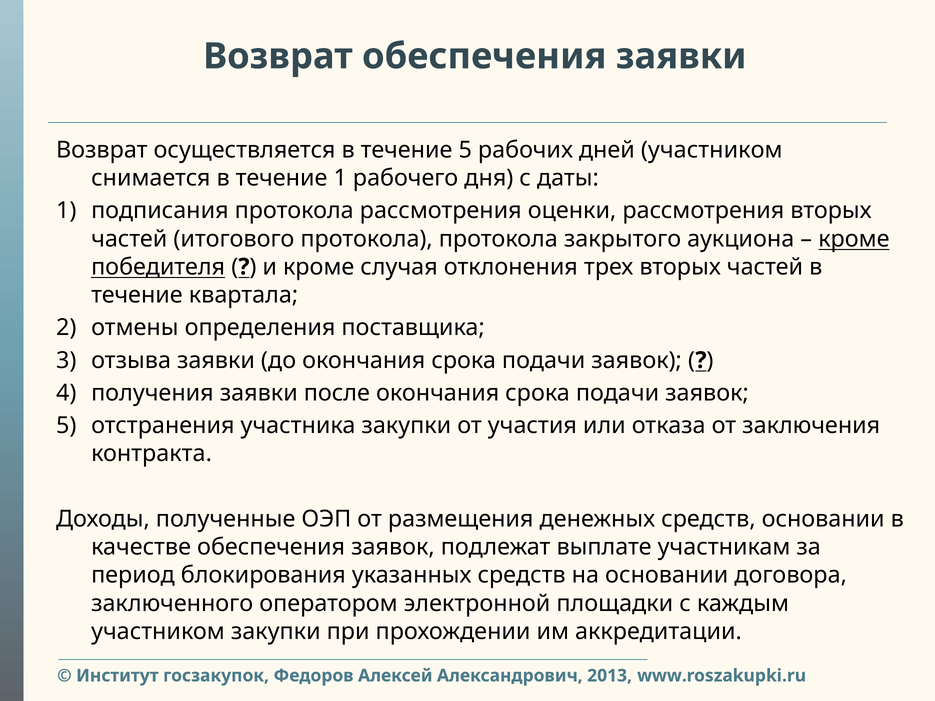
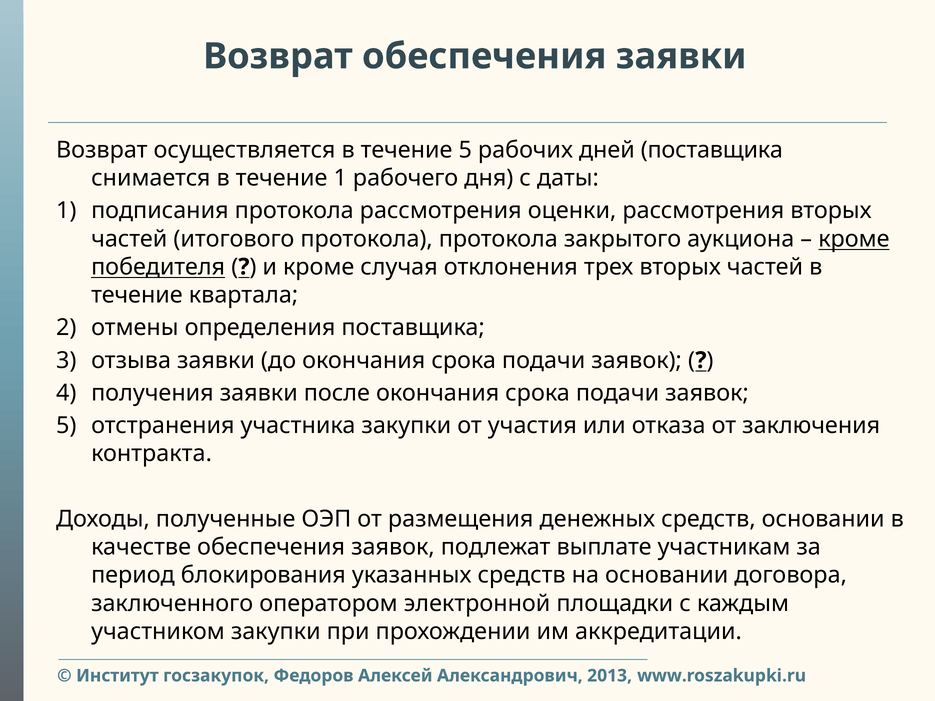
дней участником: участником -> поставщика
